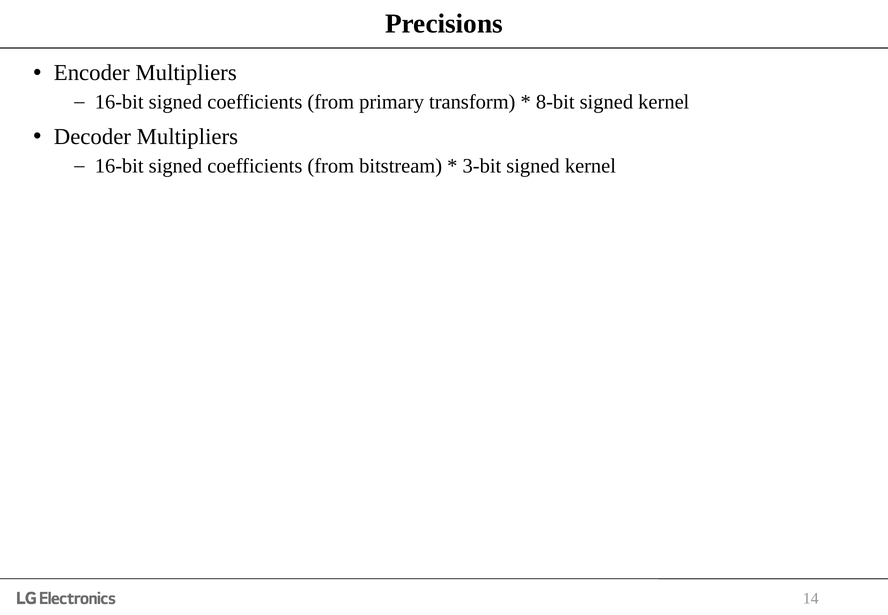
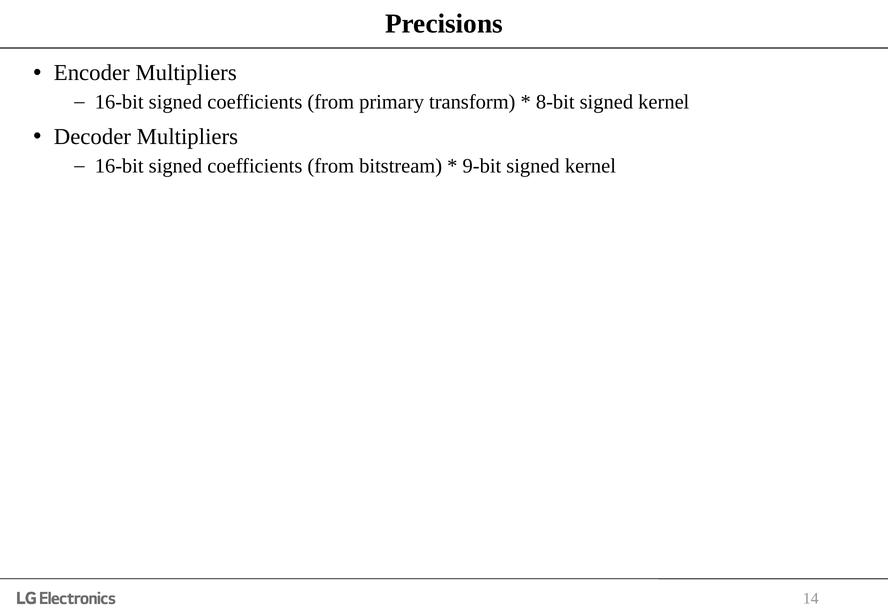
3-bit: 3-bit -> 9-bit
